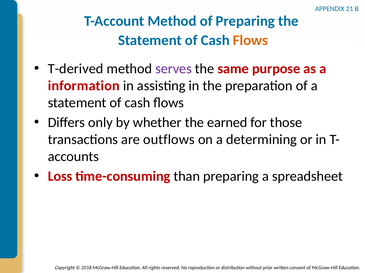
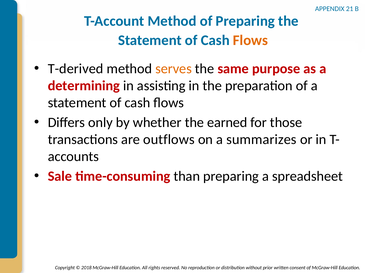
serves colour: purple -> orange
information: information -> determining
determining: determining -> summarizes
Loss: Loss -> Sale
